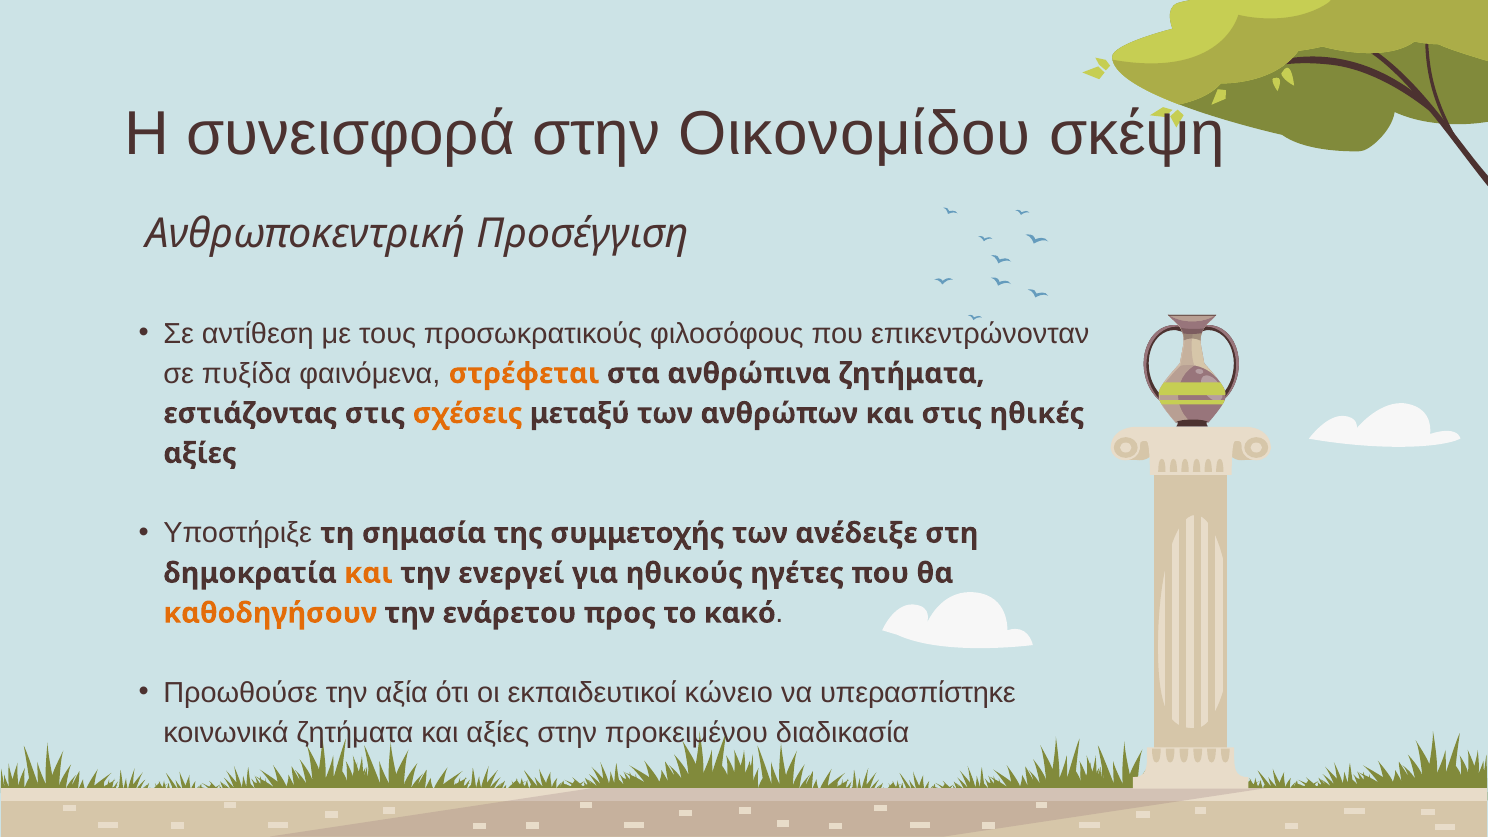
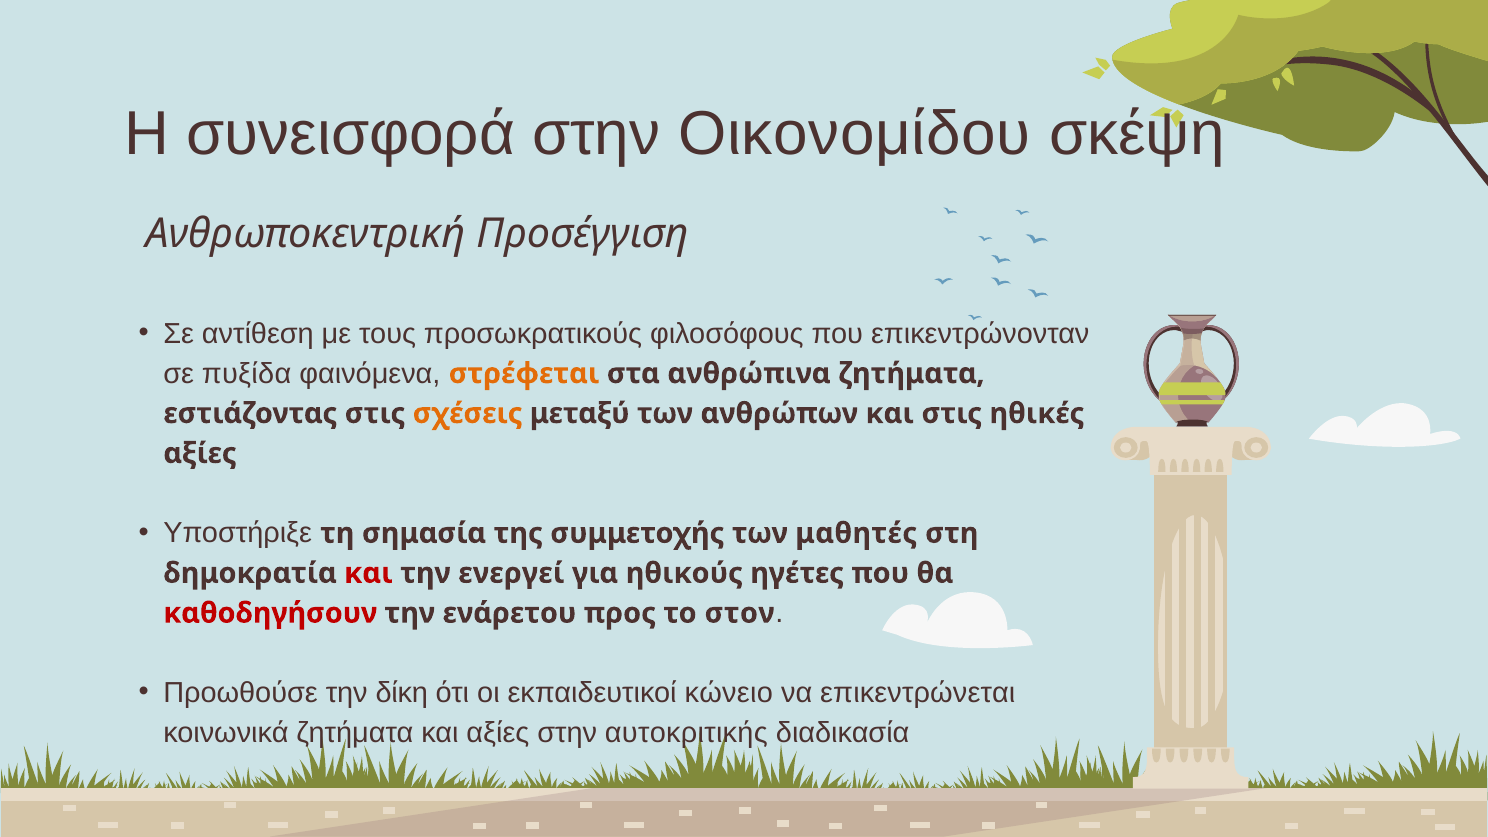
ανέδειξε: ανέδειξε -> μαθητές
και at (369, 573) colour: orange -> red
καθοδηγήσουν colour: orange -> red
κακό: κακό -> στον
αξία: αξία -> δίκη
υπερασπίστηκε: υπερασπίστηκε -> επικεντρώνεται
προκειμένου: προκειμένου -> αυτοκριτικής
